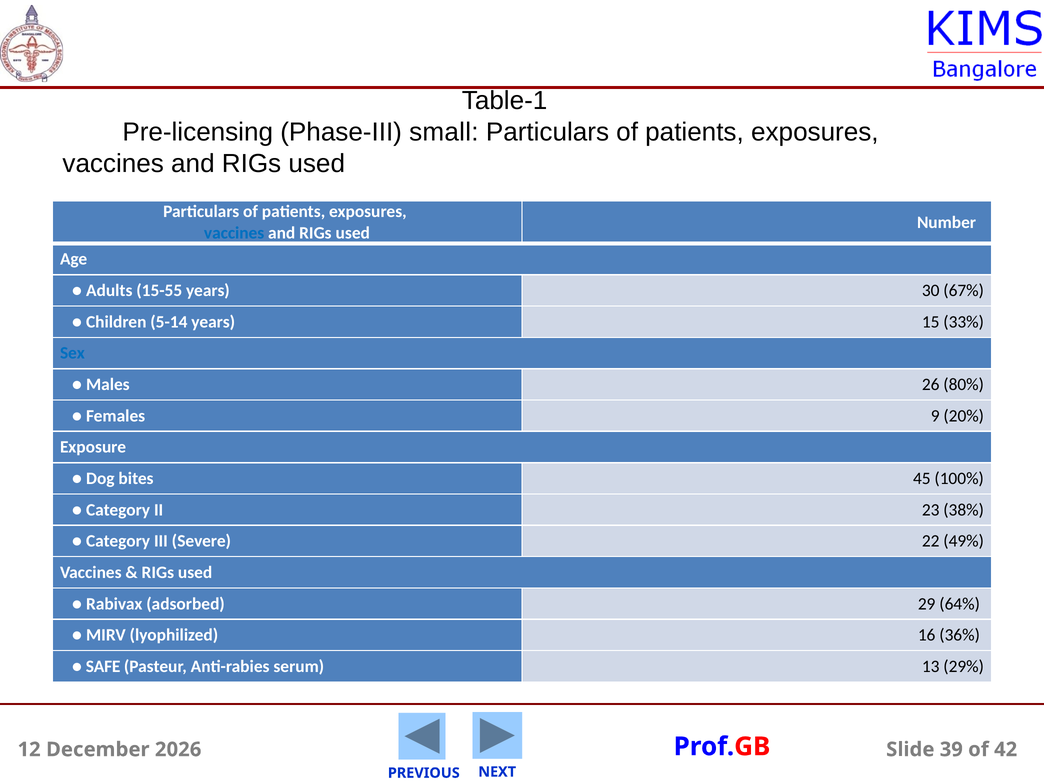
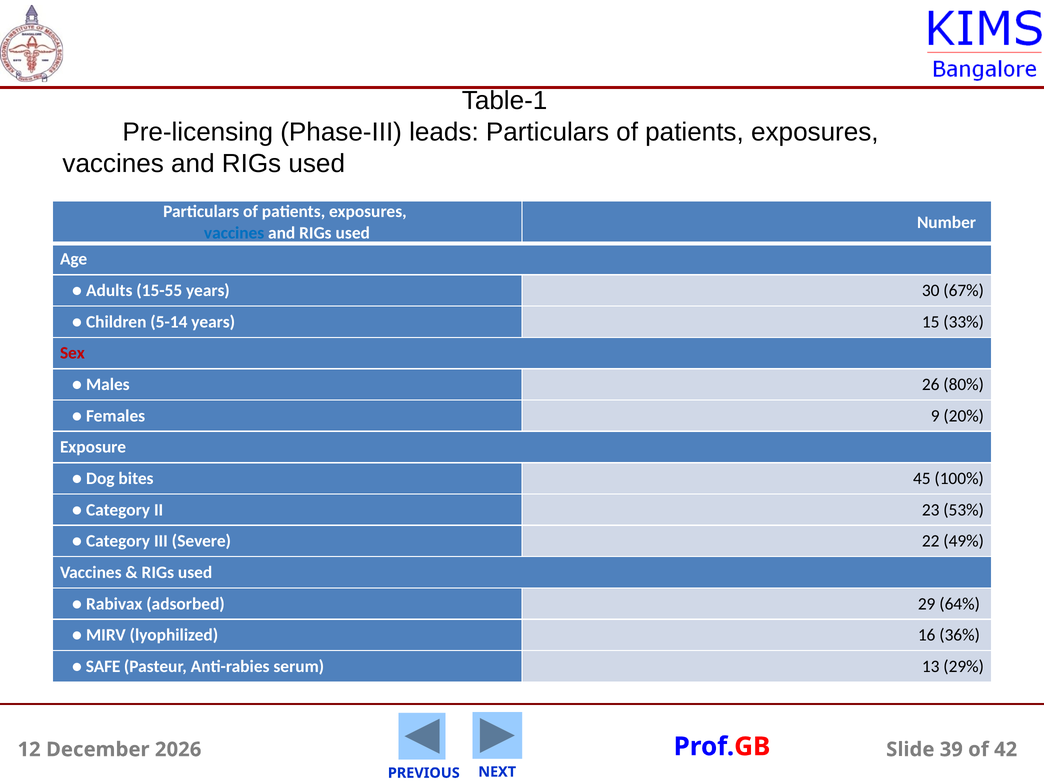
small: small -> leads
Sex colour: blue -> red
38%: 38% -> 53%
